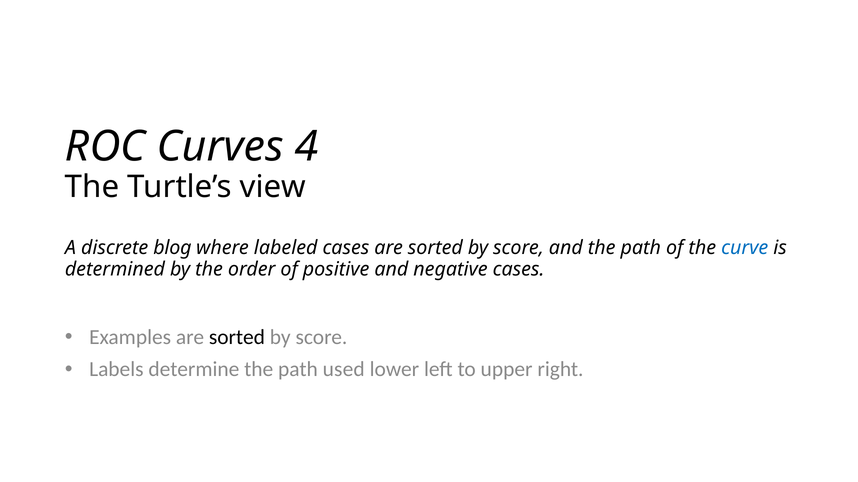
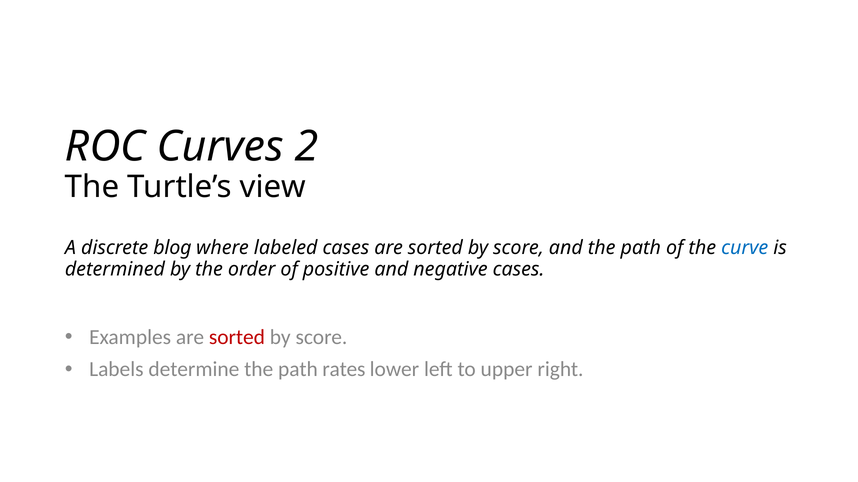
4: 4 -> 2
sorted at (237, 338) colour: black -> red
used: used -> rates
